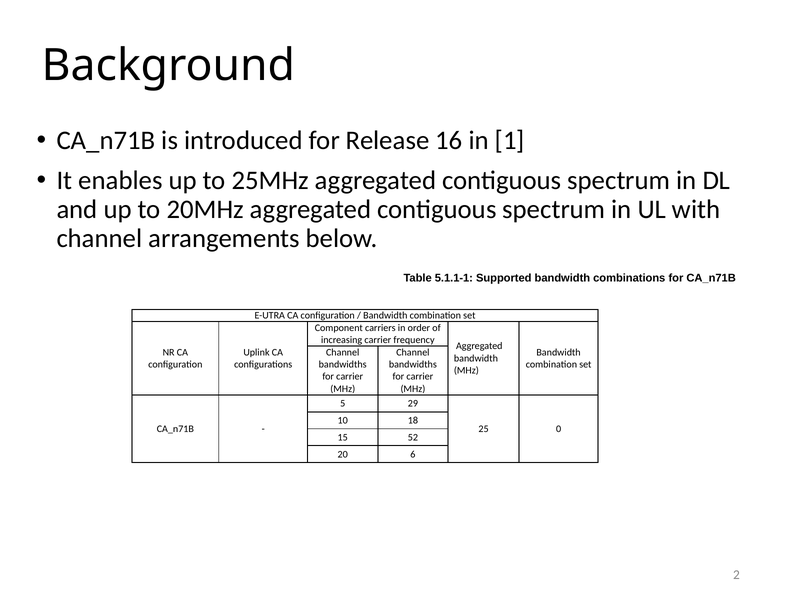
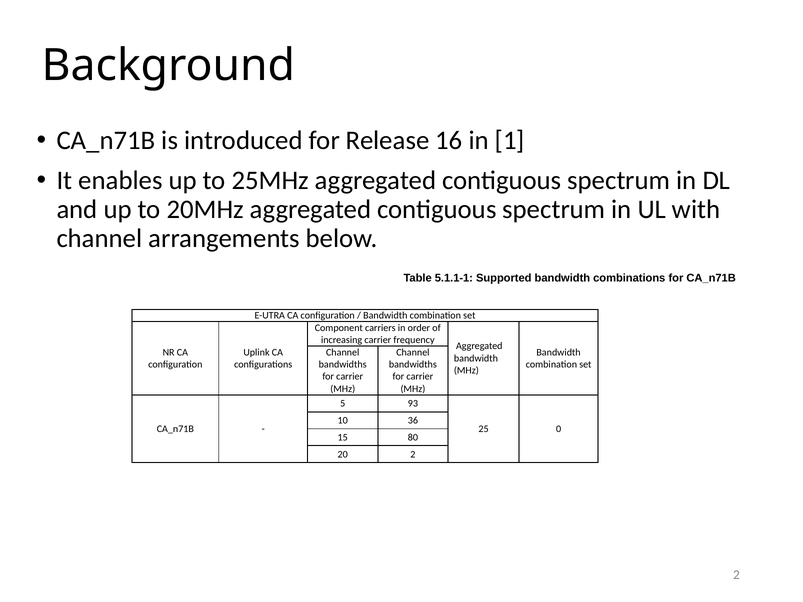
29: 29 -> 93
18: 18 -> 36
52: 52 -> 80
20 6: 6 -> 2
